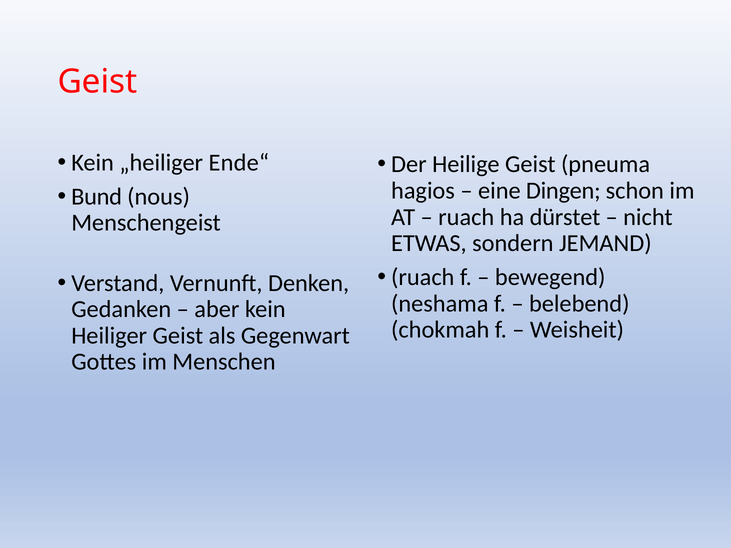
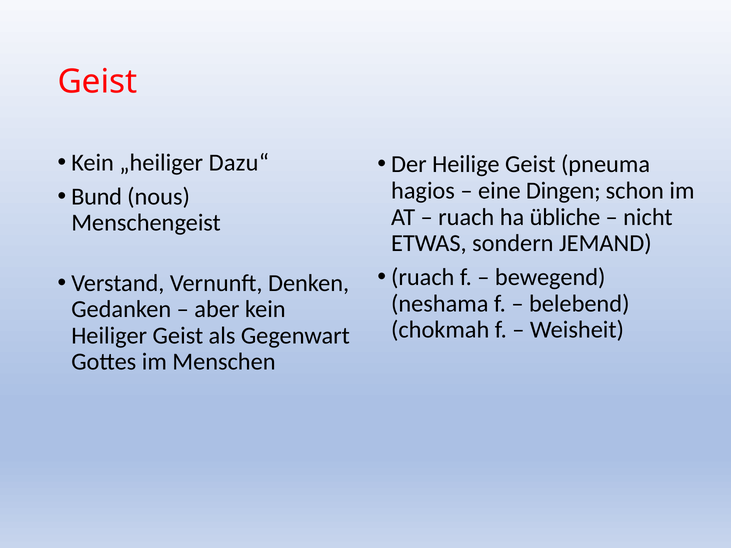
Ende“: Ende“ -> Dazu“
dürstet: dürstet -> übliche
